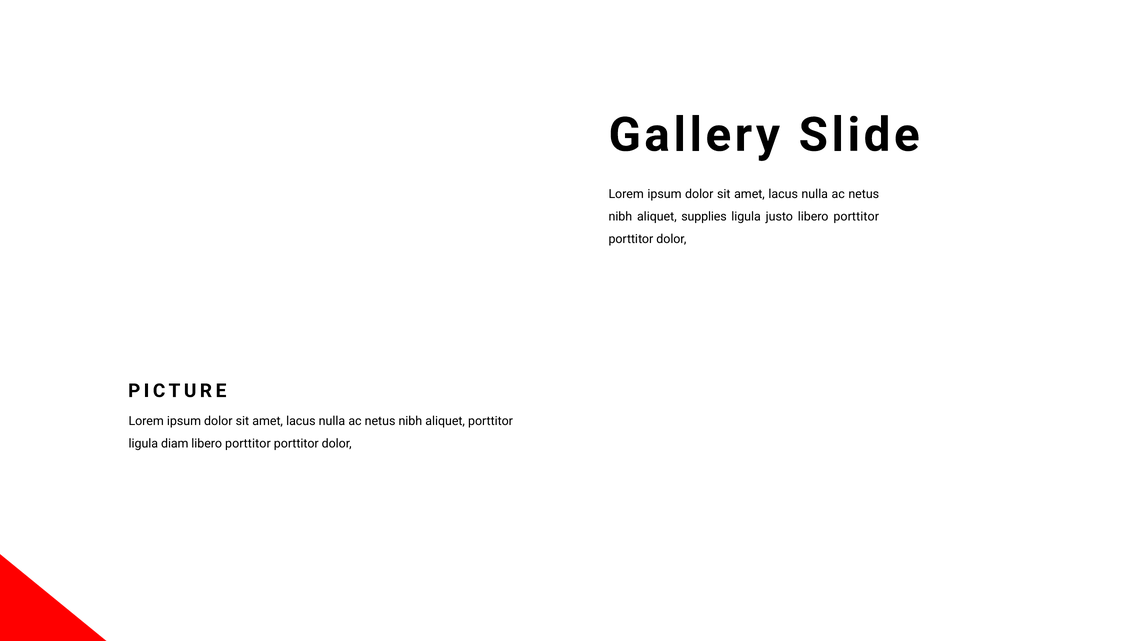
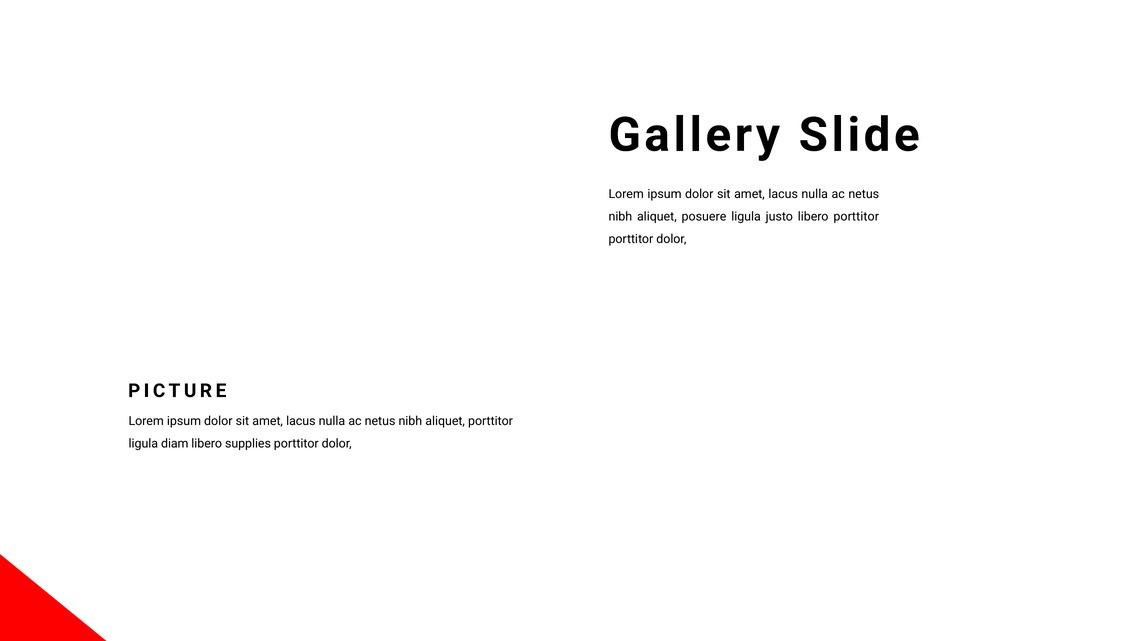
supplies: supplies -> posuere
porttitor at (248, 444): porttitor -> supplies
